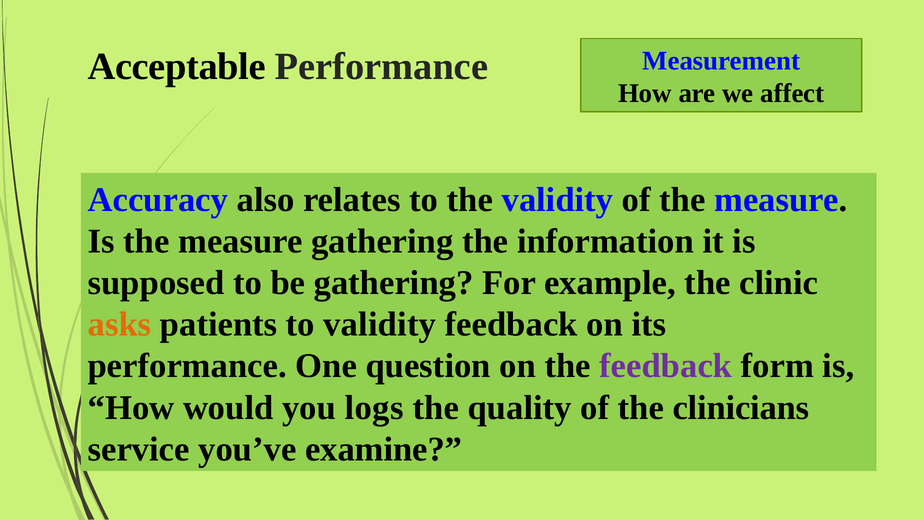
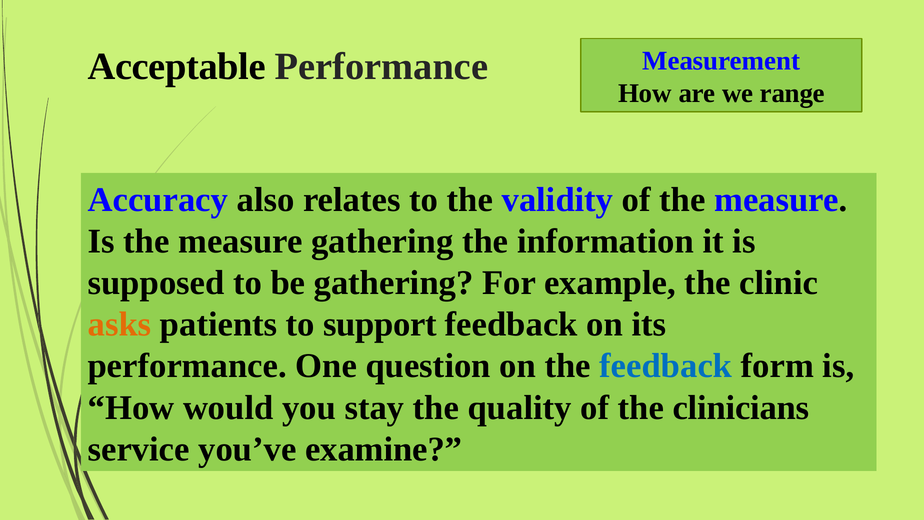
affect: affect -> range
to validity: validity -> support
feedback at (666, 366) colour: purple -> blue
logs: logs -> stay
